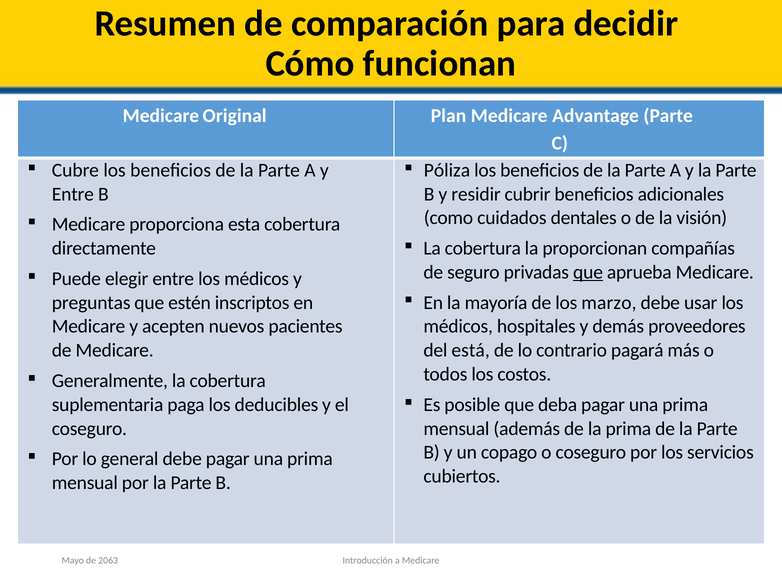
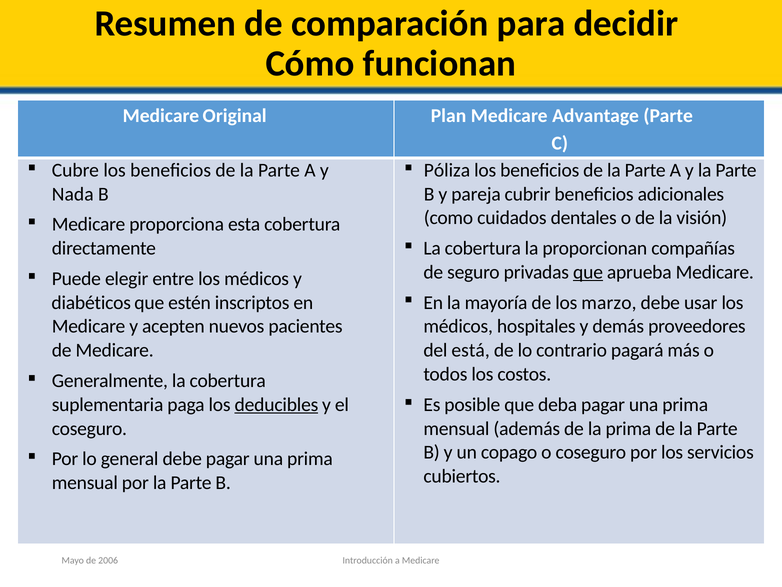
Entre at (73, 194): Entre -> Nada
residir: residir -> pareja
preguntas: preguntas -> diabéticos
deducibles underline: none -> present
2063: 2063 -> 2006
